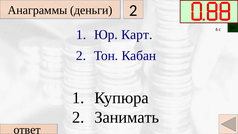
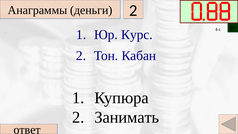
Карт: Карт -> Курс
